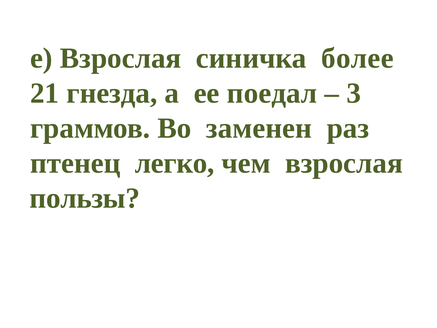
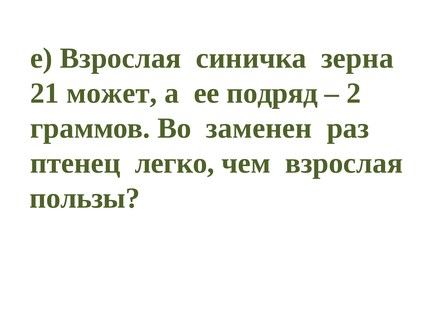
более: более -> зерна
гнезда: гнезда -> может
поедал: поедал -> подряд
3: 3 -> 2
